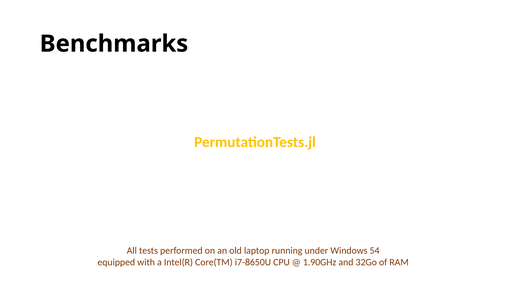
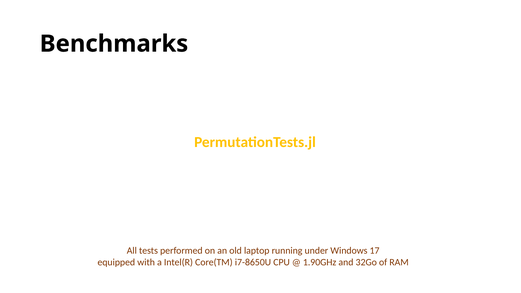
54: 54 -> 17
